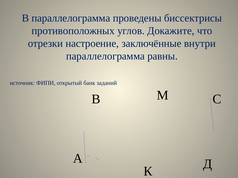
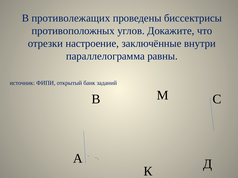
В параллелограмма: параллелограмма -> противолежащих
